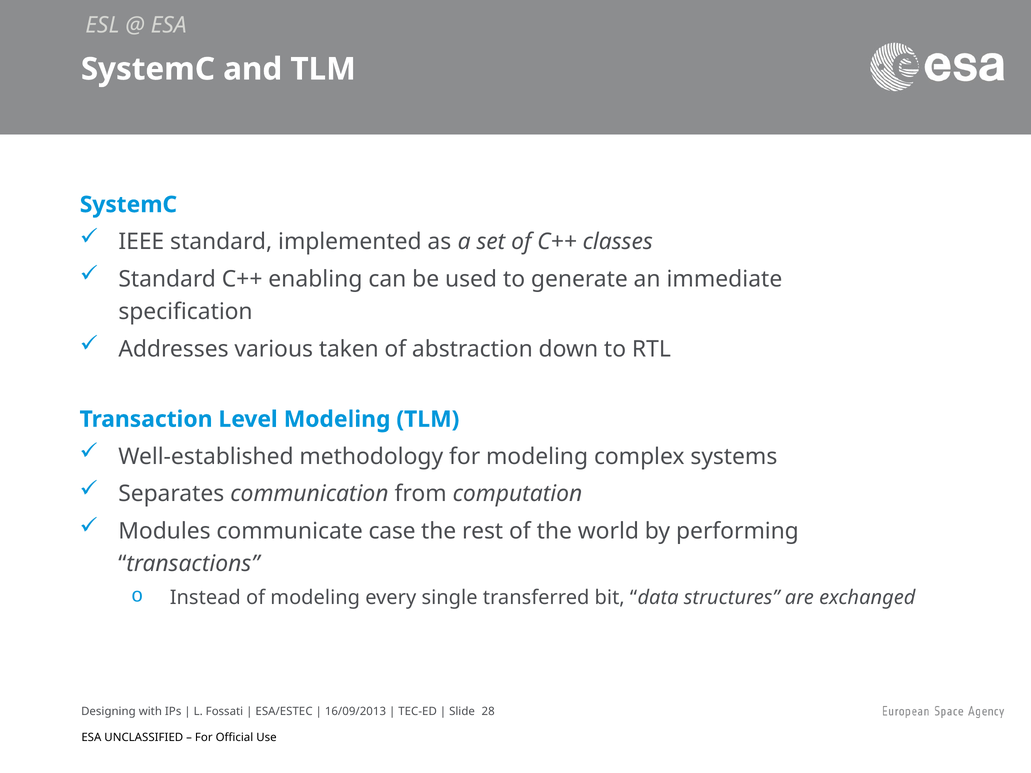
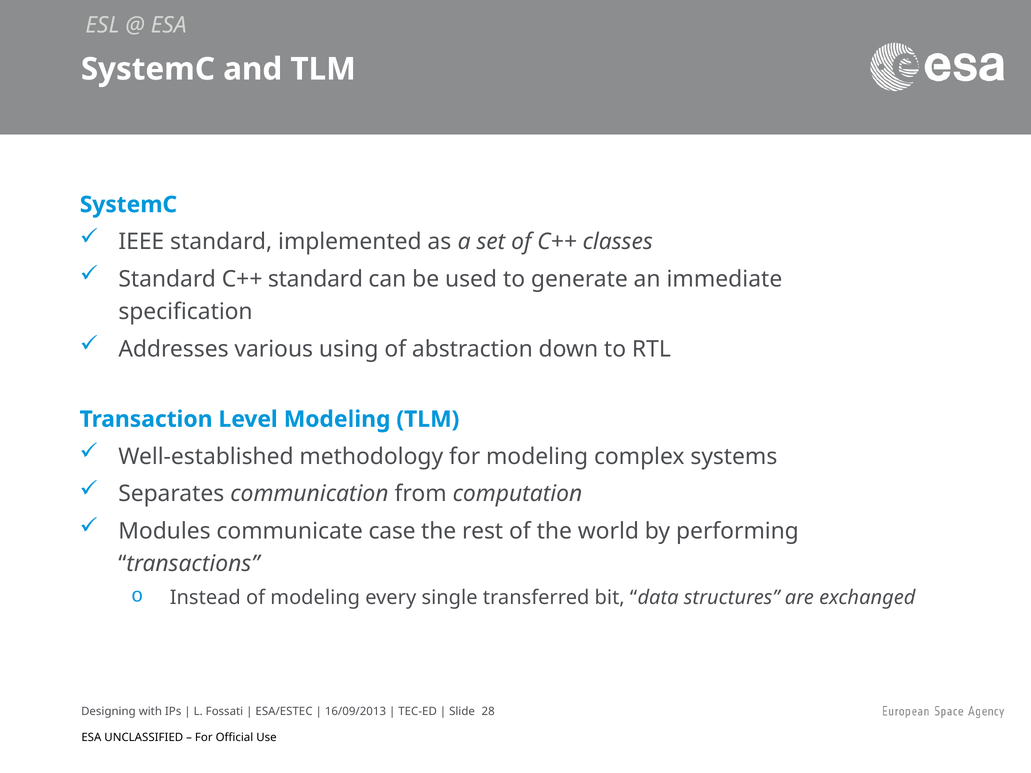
C++ enabling: enabling -> standard
taken: taken -> using
